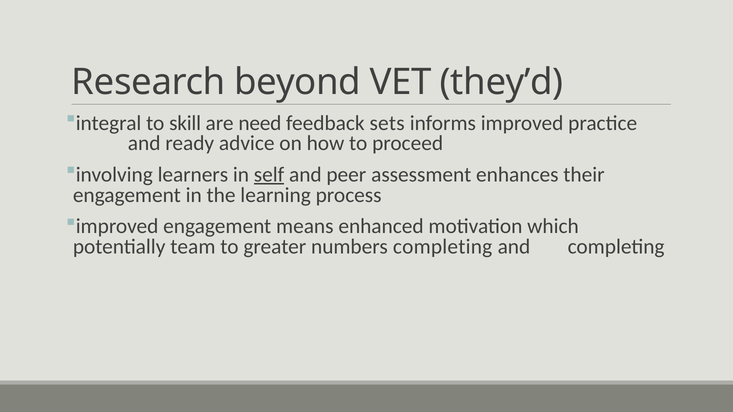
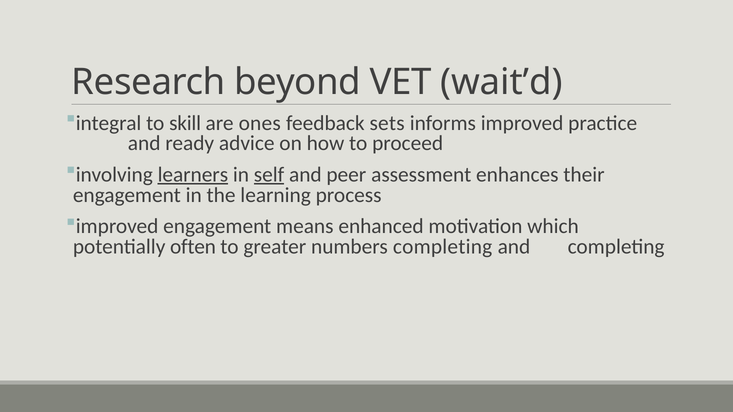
they’d: they’d -> wait’d
need: need -> ones
learners underline: none -> present
team: team -> often
